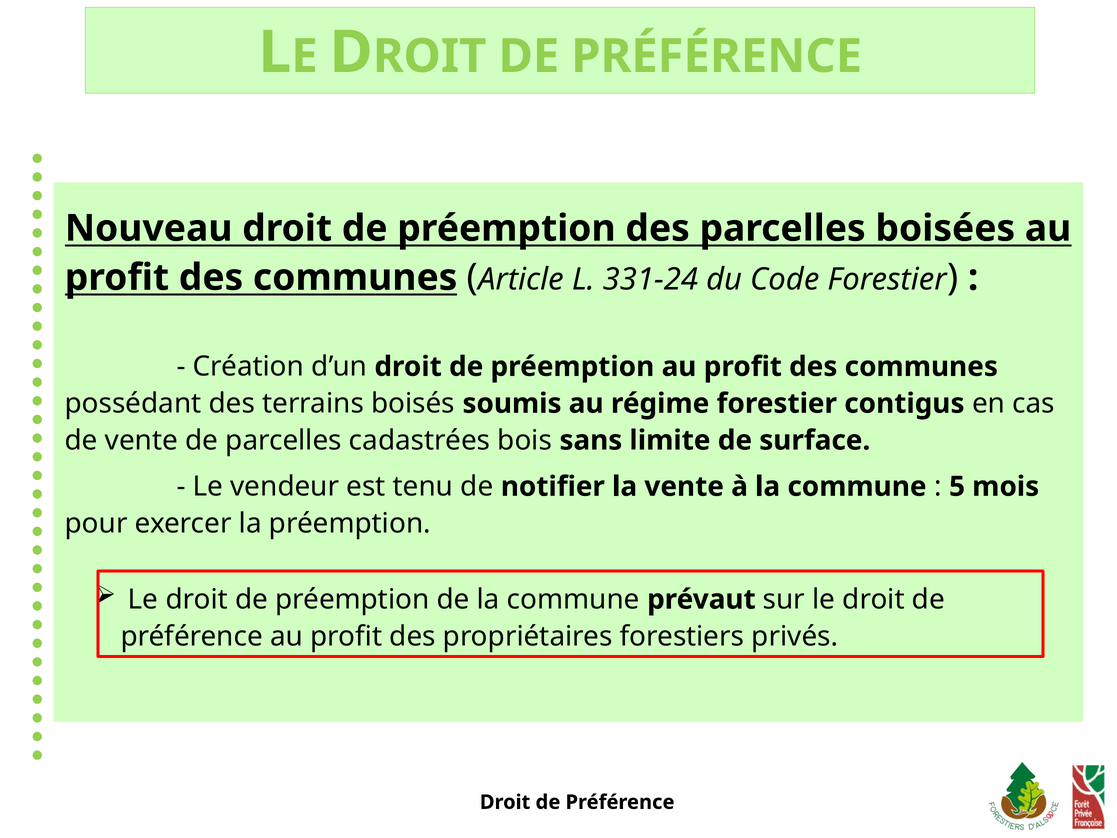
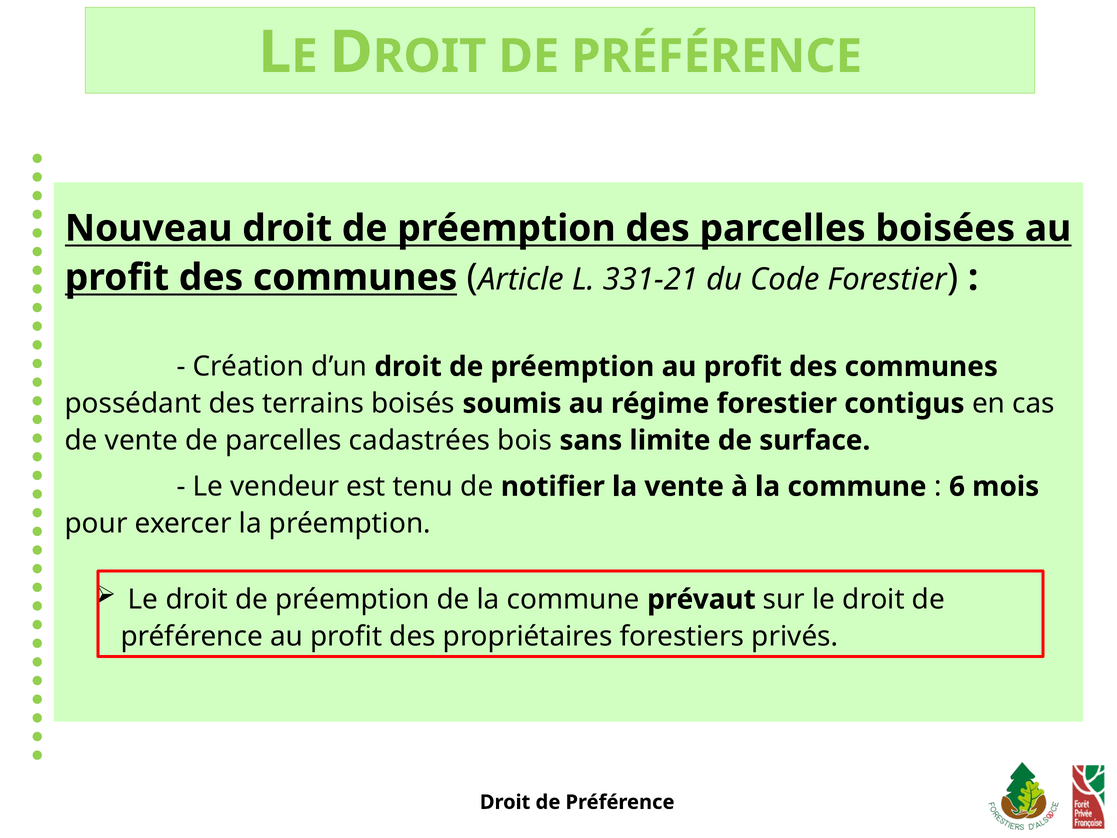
331-24: 331-24 -> 331-21
5: 5 -> 6
